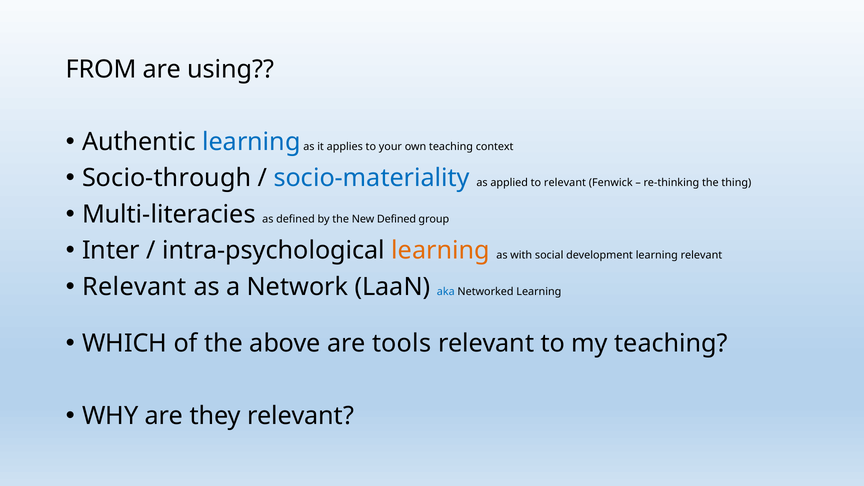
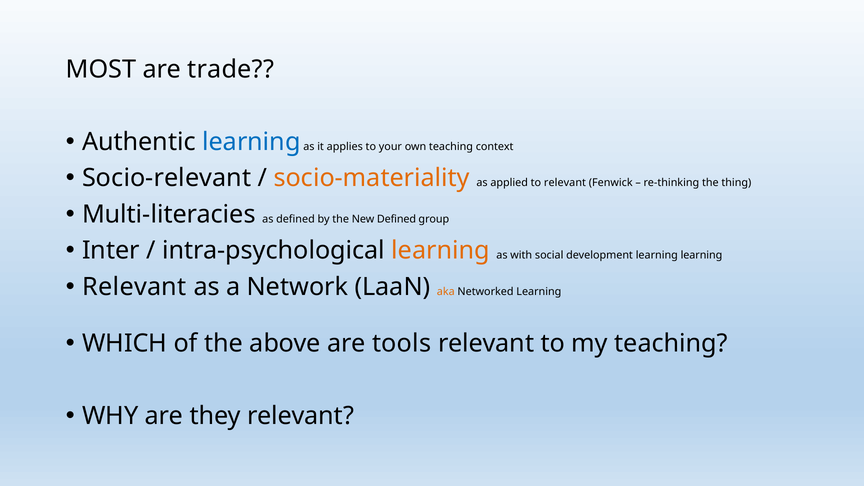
FROM: FROM -> MOST
using: using -> trade
Socio-through: Socio-through -> Socio-relevant
socio-materiality colour: blue -> orange
learning relevant: relevant -> learning
aka colour: blue -> orange
